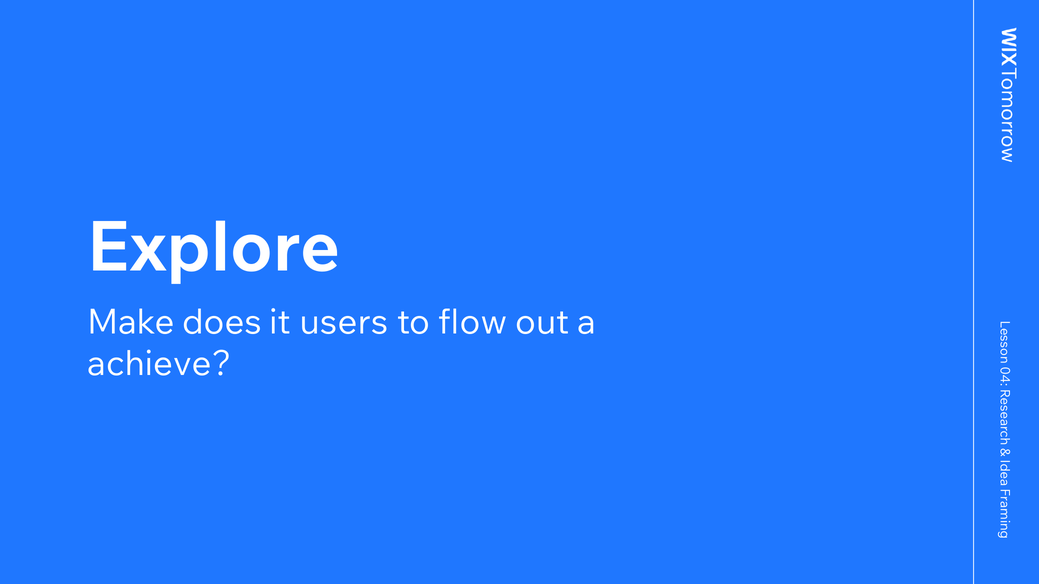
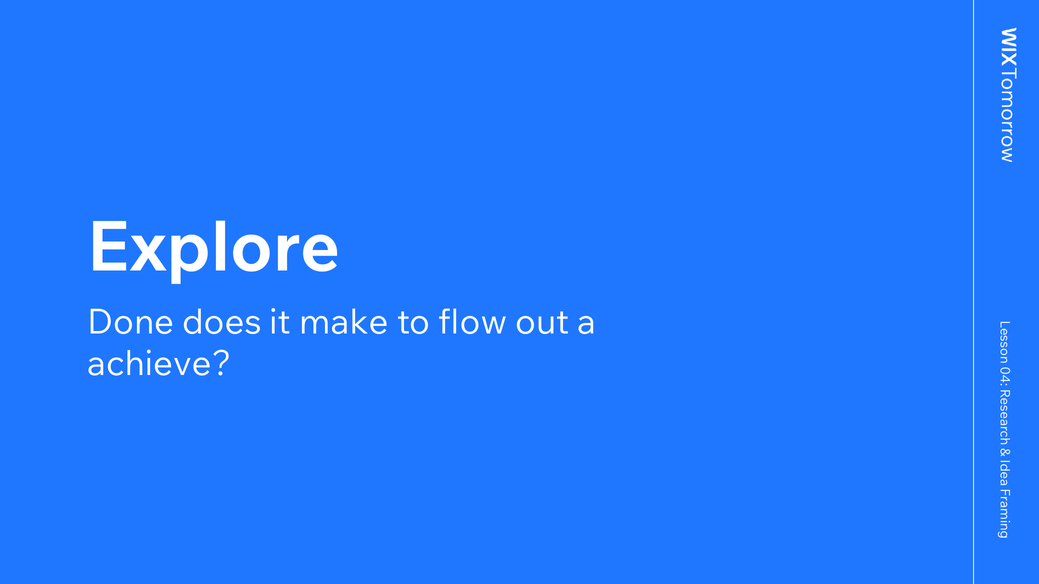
Make: Make -> Done
users: users -> make
